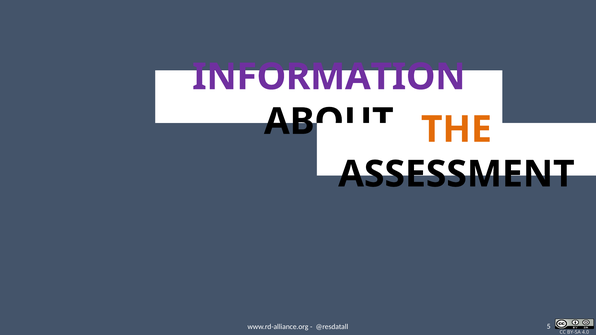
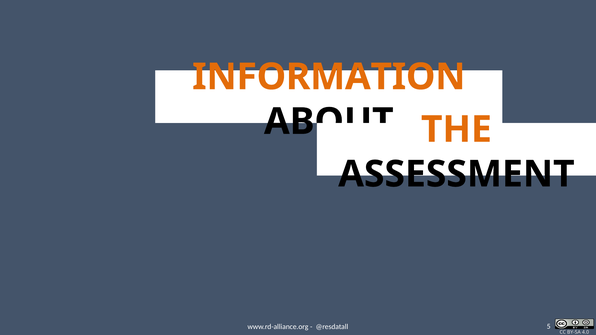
INFORMATION colour: purple -> orange
